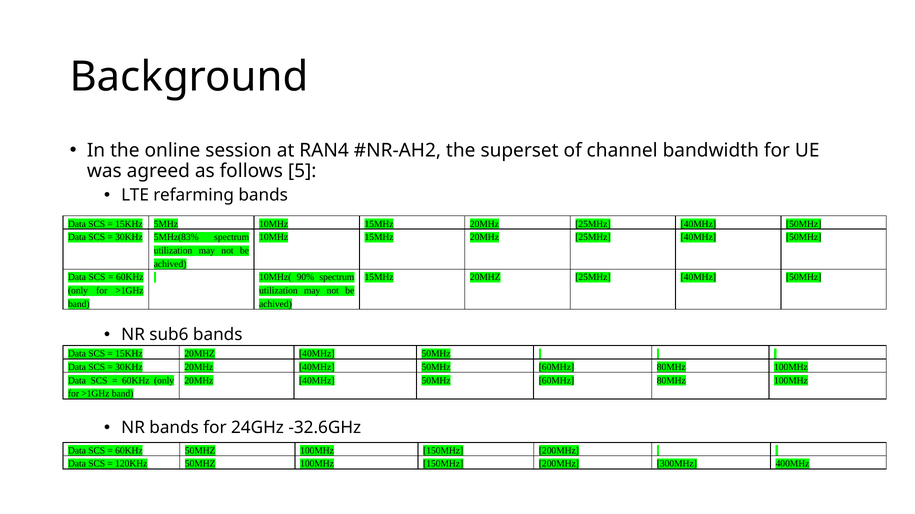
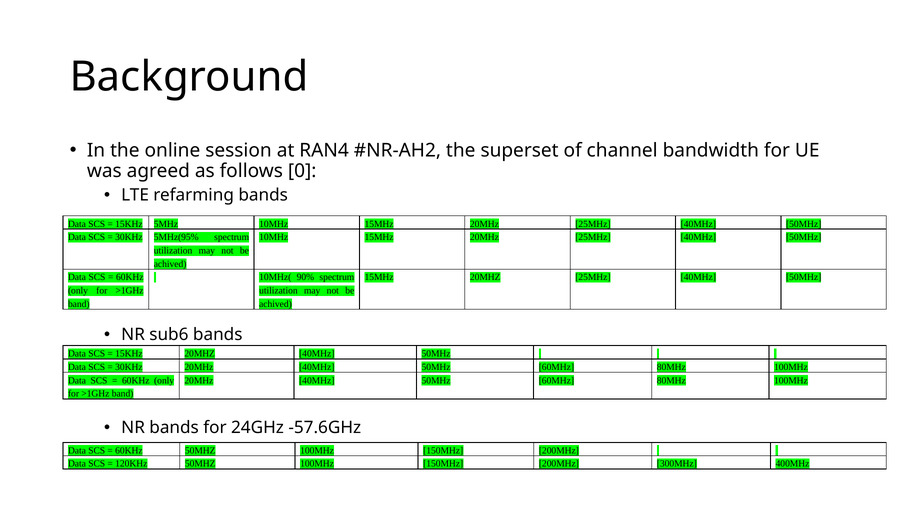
5: 5 -> 0
5MHz(83%: 5MHz(83% -> 5MHz(95%
-32.6GHz: -32.6GHz -> -57.6GHz
